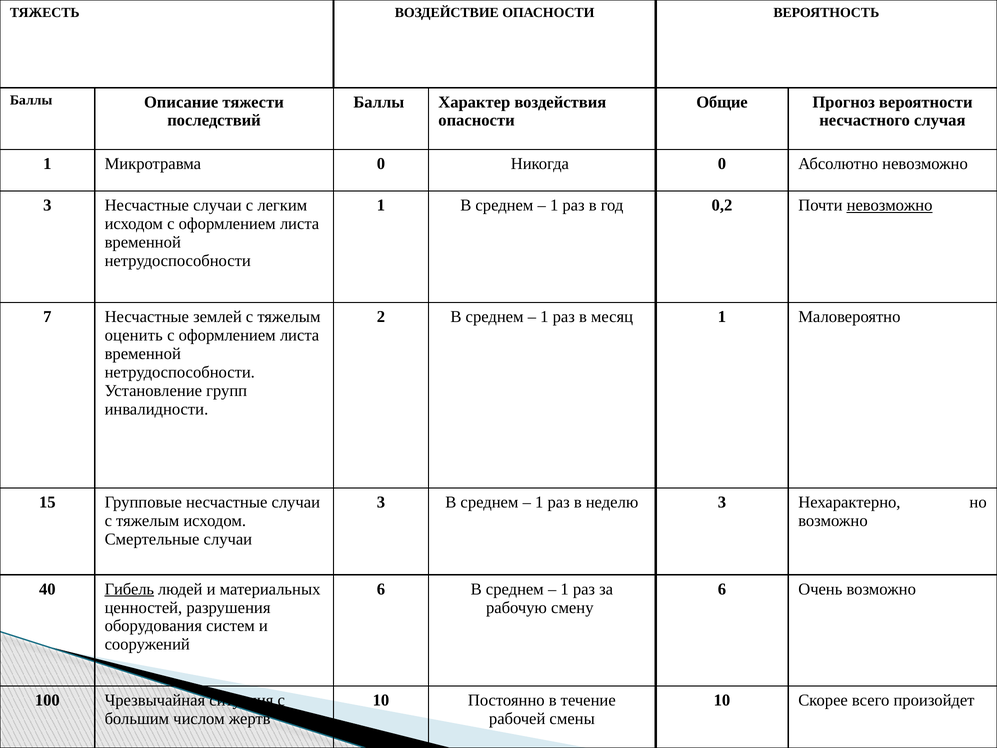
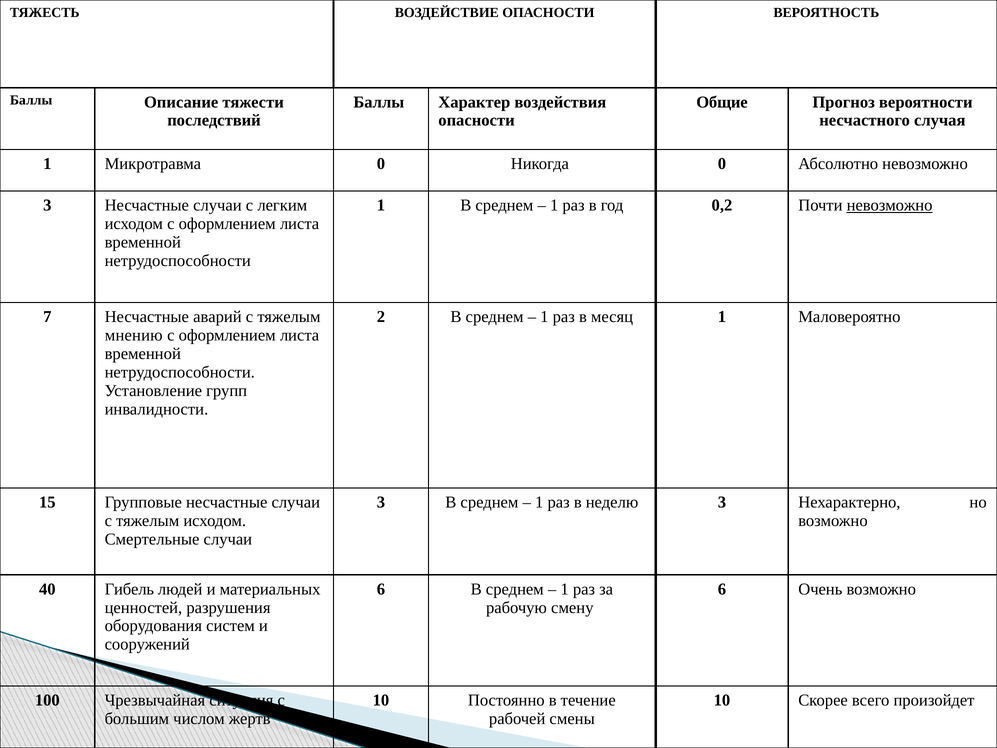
землей: землей -> аварий
оценить: оценить -> мнению
Гибель underline: present -> none
